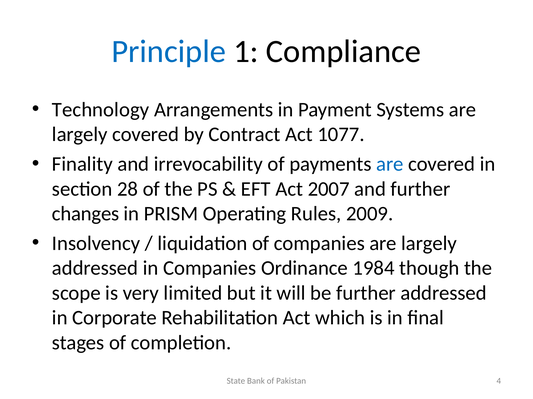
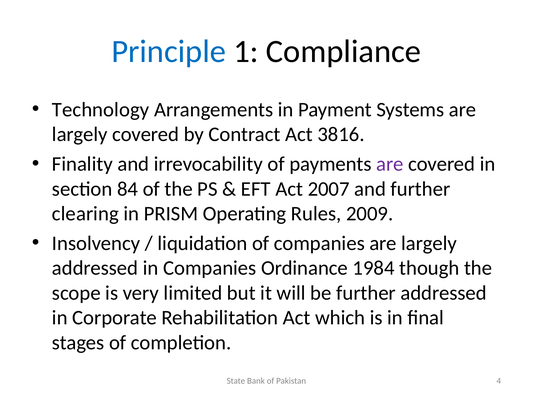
1077: 1077 -> 3816
are at (390, 164) colour: blue -> purple
28: 28 -> 84
changes: changes -> clearing
